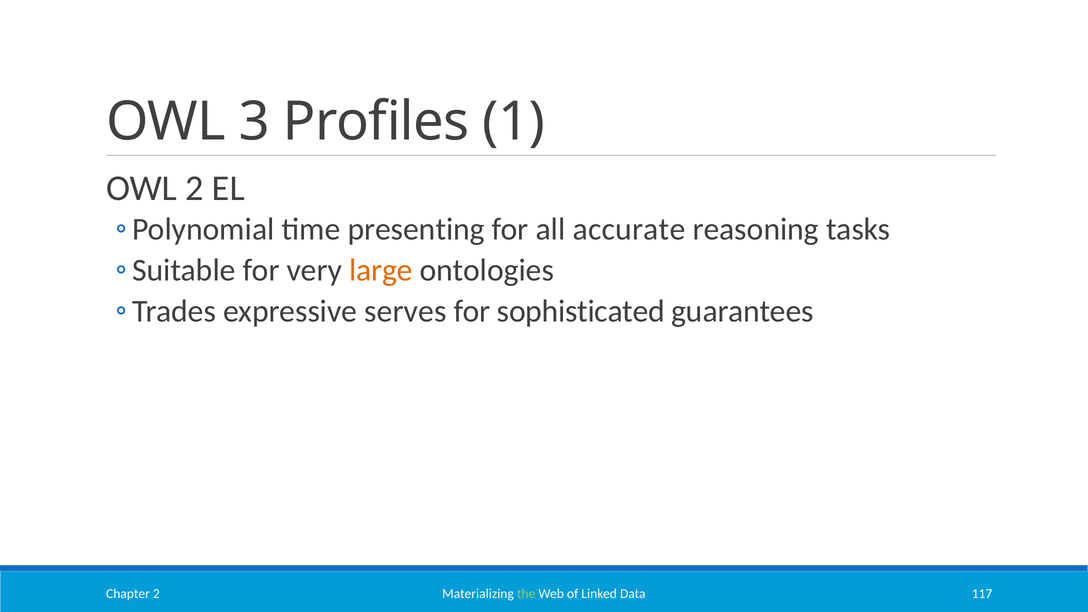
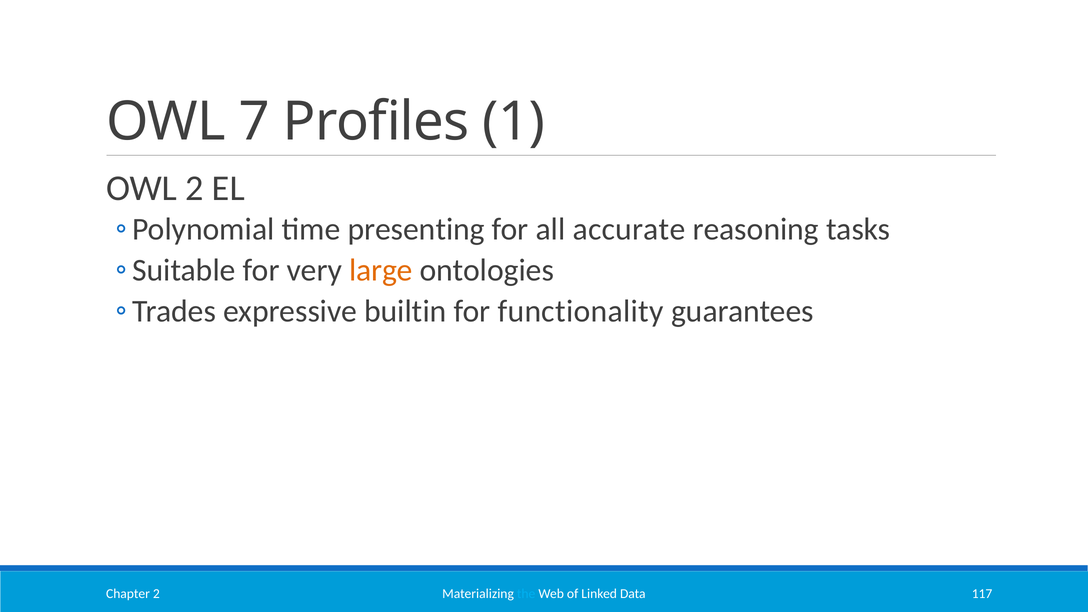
3: 3 -> 7
serves: serves -> builtin
sophisticated: sophisticated -> functionality
the colour: light green -> light blue
